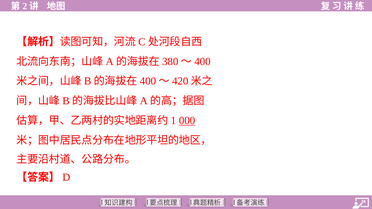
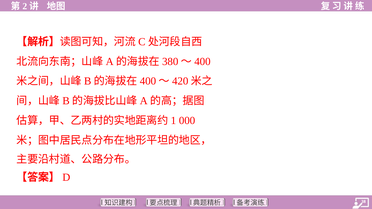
000 underline: present -> none
